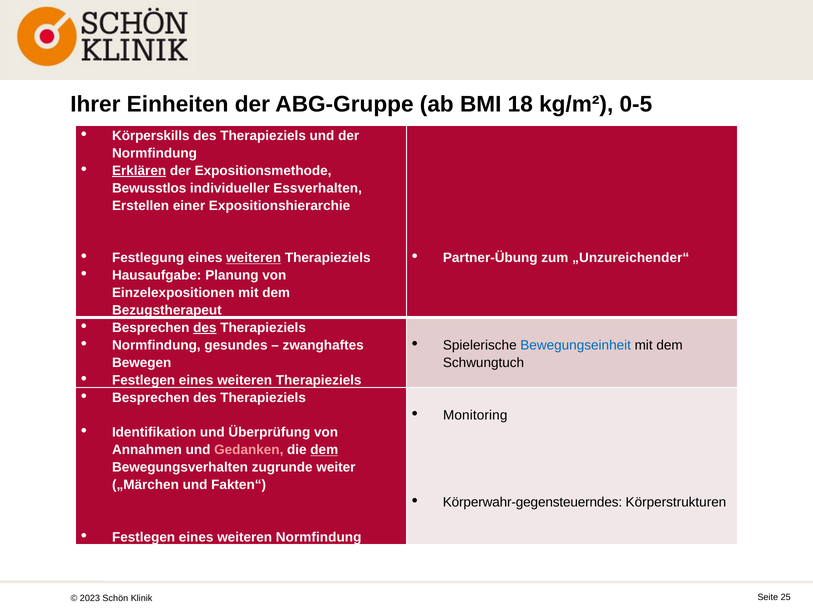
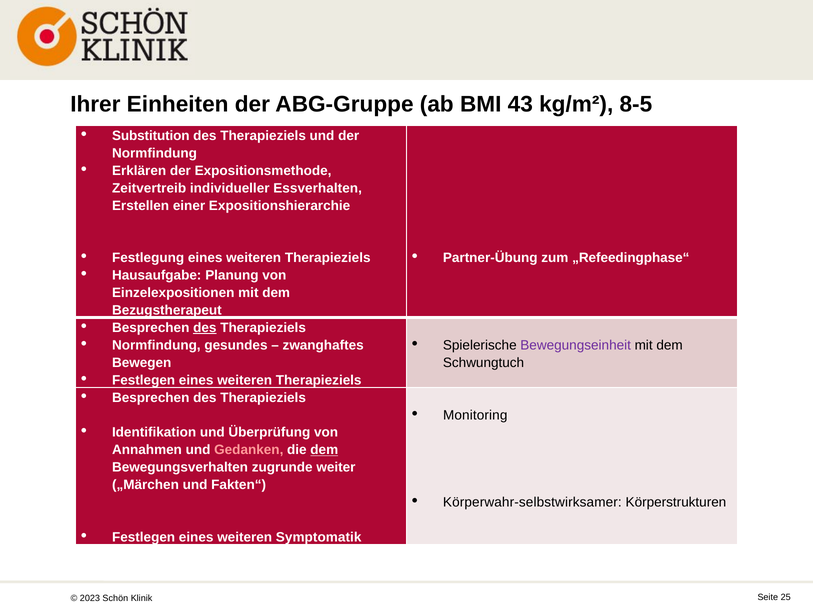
18: 18 -> 43
0-5: 0-5 -> 8-5
Körperskills: Körperskills -> Substitution
Erklären underline: present -> none
Bewusstlos: Bewusstlos -> Zeitvertreib
weiteren at (254, 258) underline: present -> none
„Unzureichender“: „Unzureichender“ -> „Refeedingphase“
Bewegungseinheit colour: blue -> purple
Körperwahr-gegensteuerndes: Körperwahr-gegensteuerndes -> Körperwahr-selbstwirksamer
weiteren Normfindung: Normfindung -> Symptomatik
